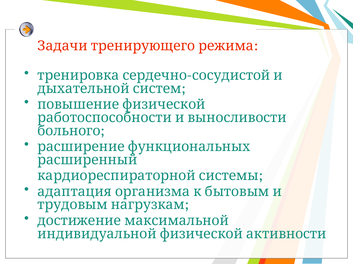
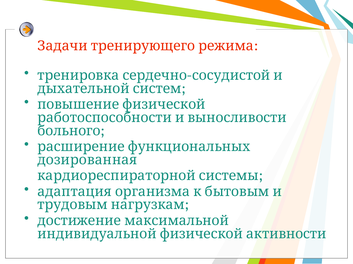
расширенный: расширенный -> дозированная
